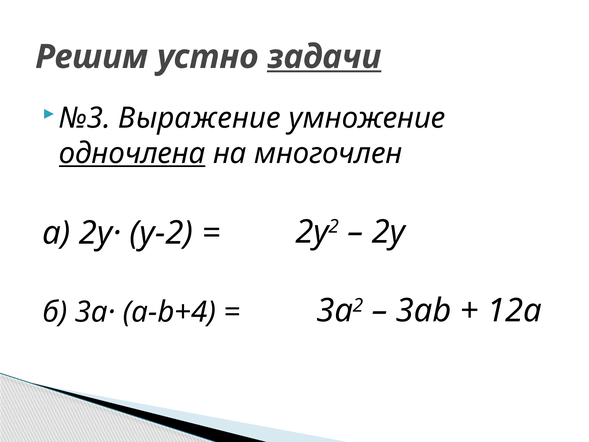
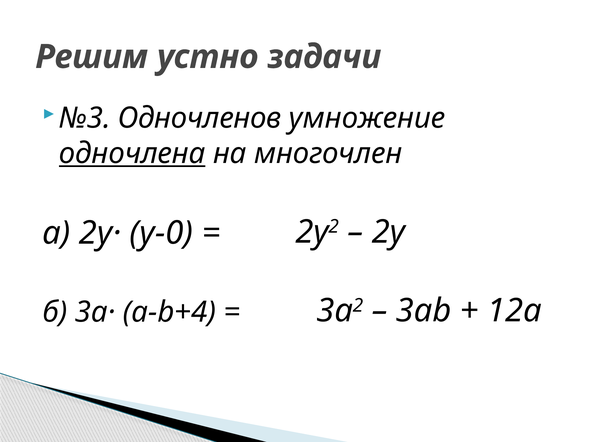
задачи underline: present -> none
Выражение: Выражение -> Одночленов
у-2: у-2 -> у-0
